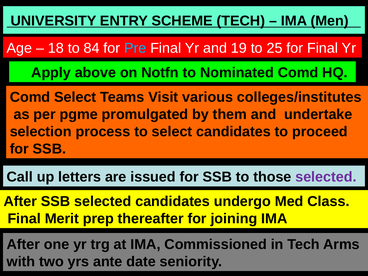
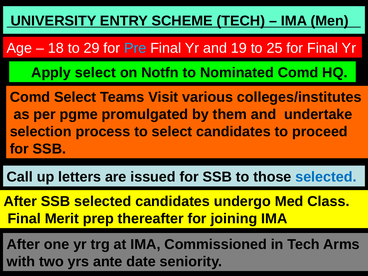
84: 84 -> 29
Apply above: above -> select
selected at (326, 177) colour: purple -> blue
